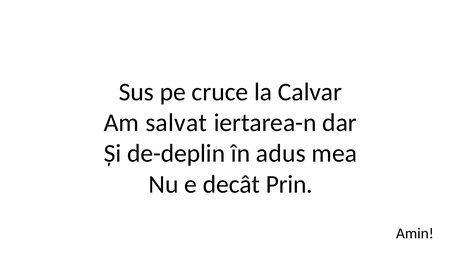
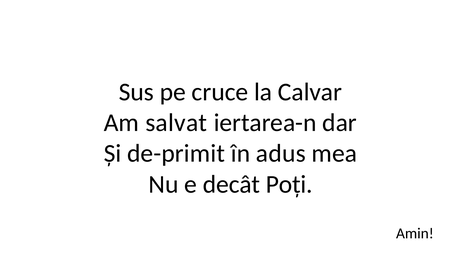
de-deplin: de-deplin -> de-primit
Prin: Prin -> Poți
